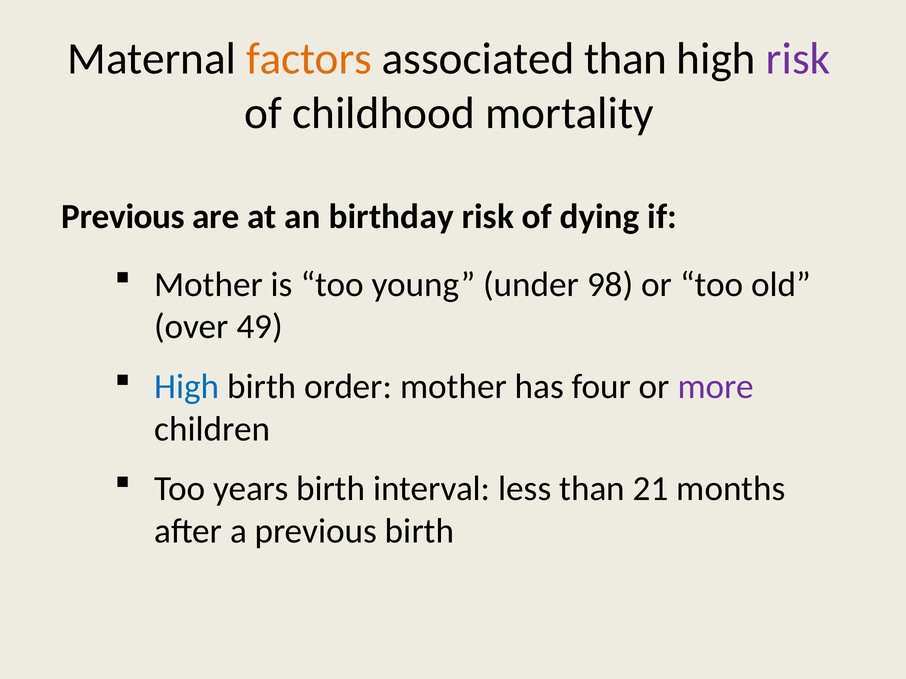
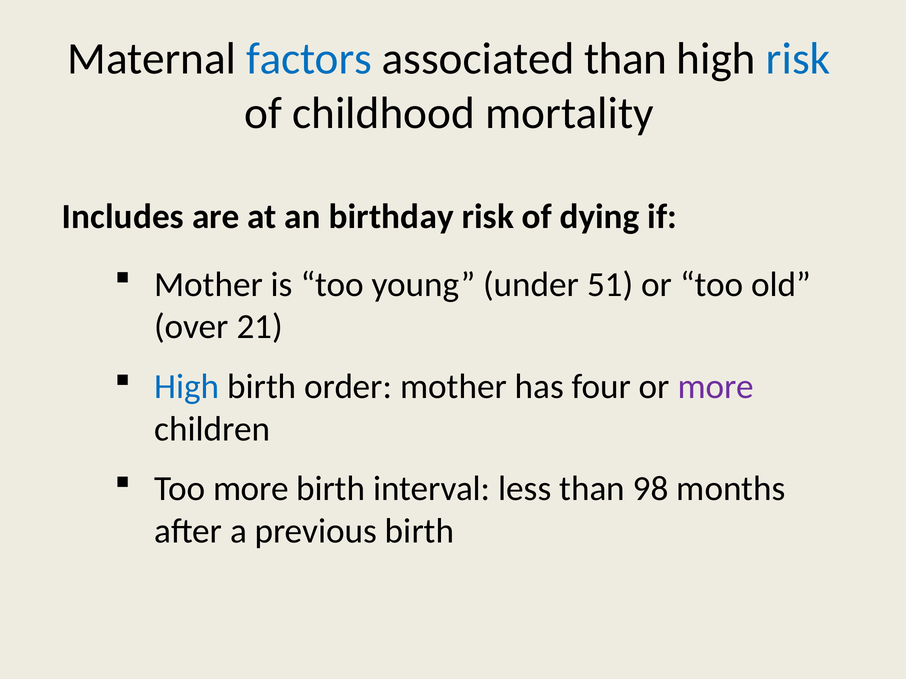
factors colour: orange -> blue
risk at (798, 59) colour: purple -> blue
Previous at (123, 217): Previous -> Includes
98: 98 -> 51
49: 49 -> 21
Too years: years -> more
21: 21 -> 98
